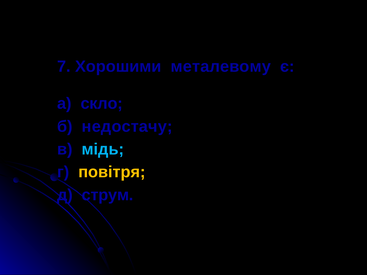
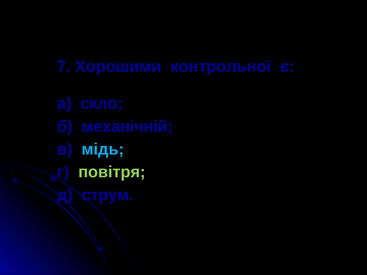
металевому: металевому -> контрольної
недостачу: недостачу -> механічній
повітря colour: yellow -> light green
